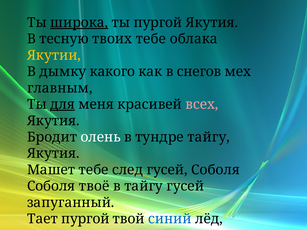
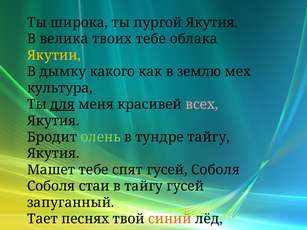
широка underline: present -> none
тесную: тесную -> велика
снегов: снегов -> землю
главным: главным -> культура
олень colour: white -> light green
след: след -> спят
Соболя твоё: твоё -> стаи
Тает пургой: пургой -> песнях
синий colour: blue -> orange
